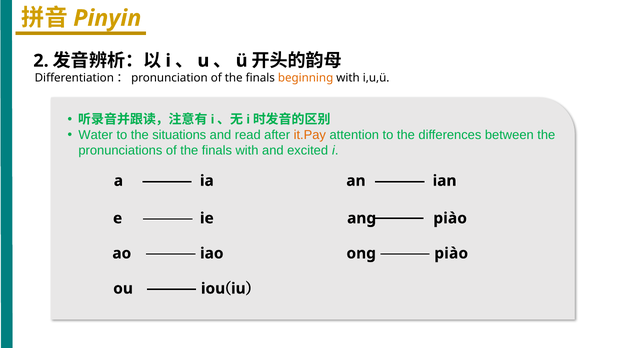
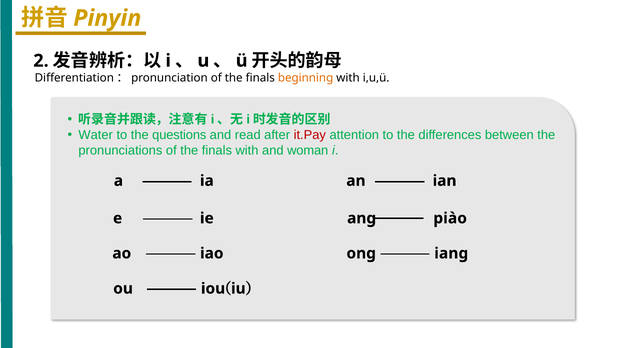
situations: situations -> questions
it.Pay colour: orange -> red
excited: excited -> woman
onɡ piào: piào -> ianɡ
